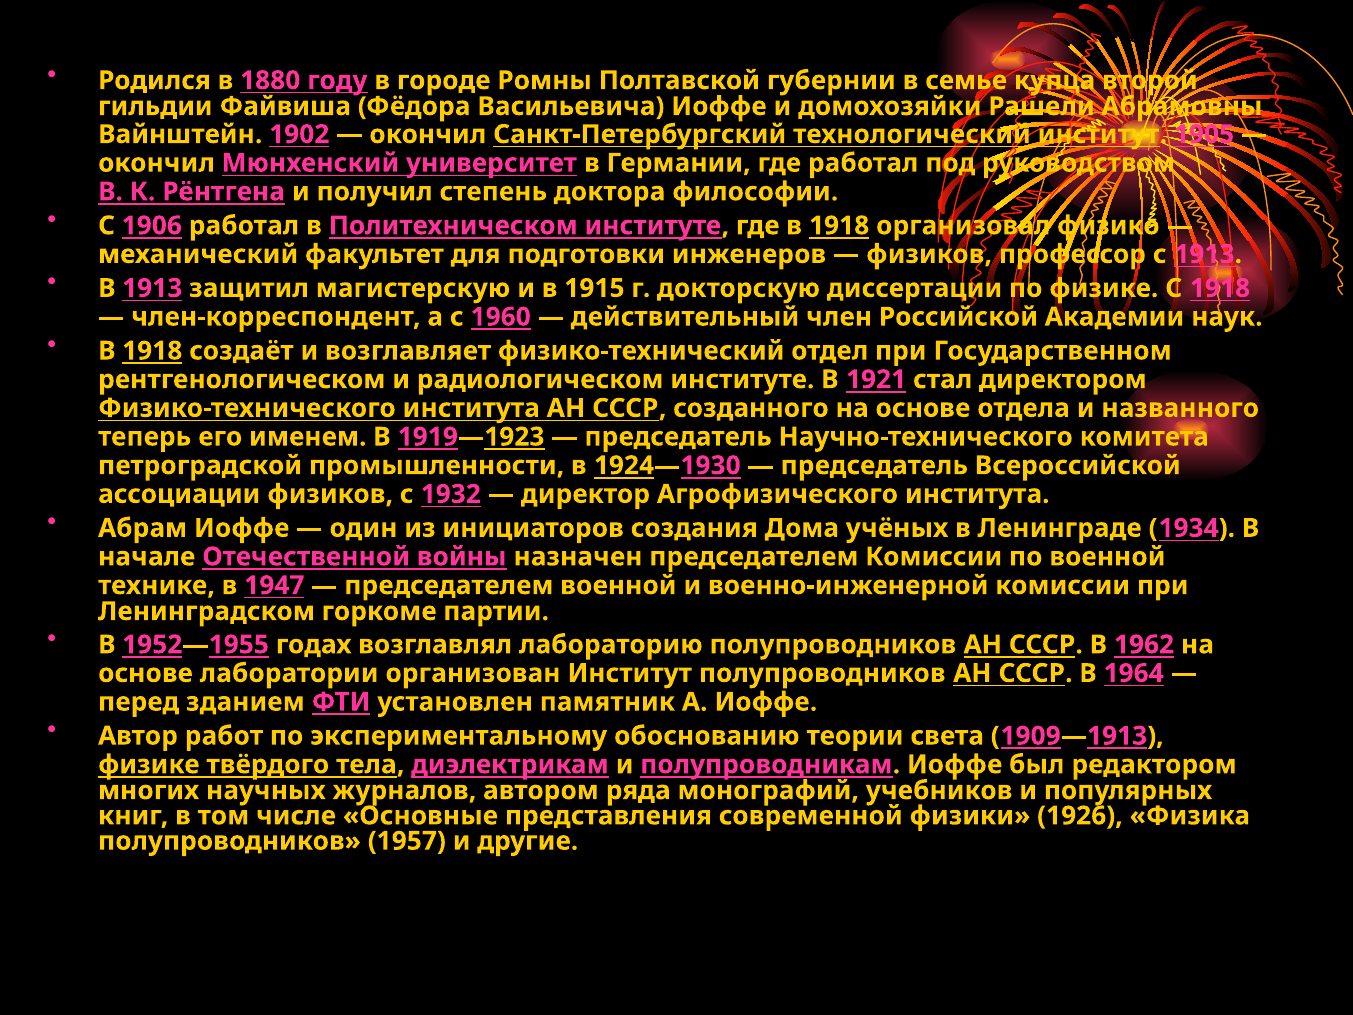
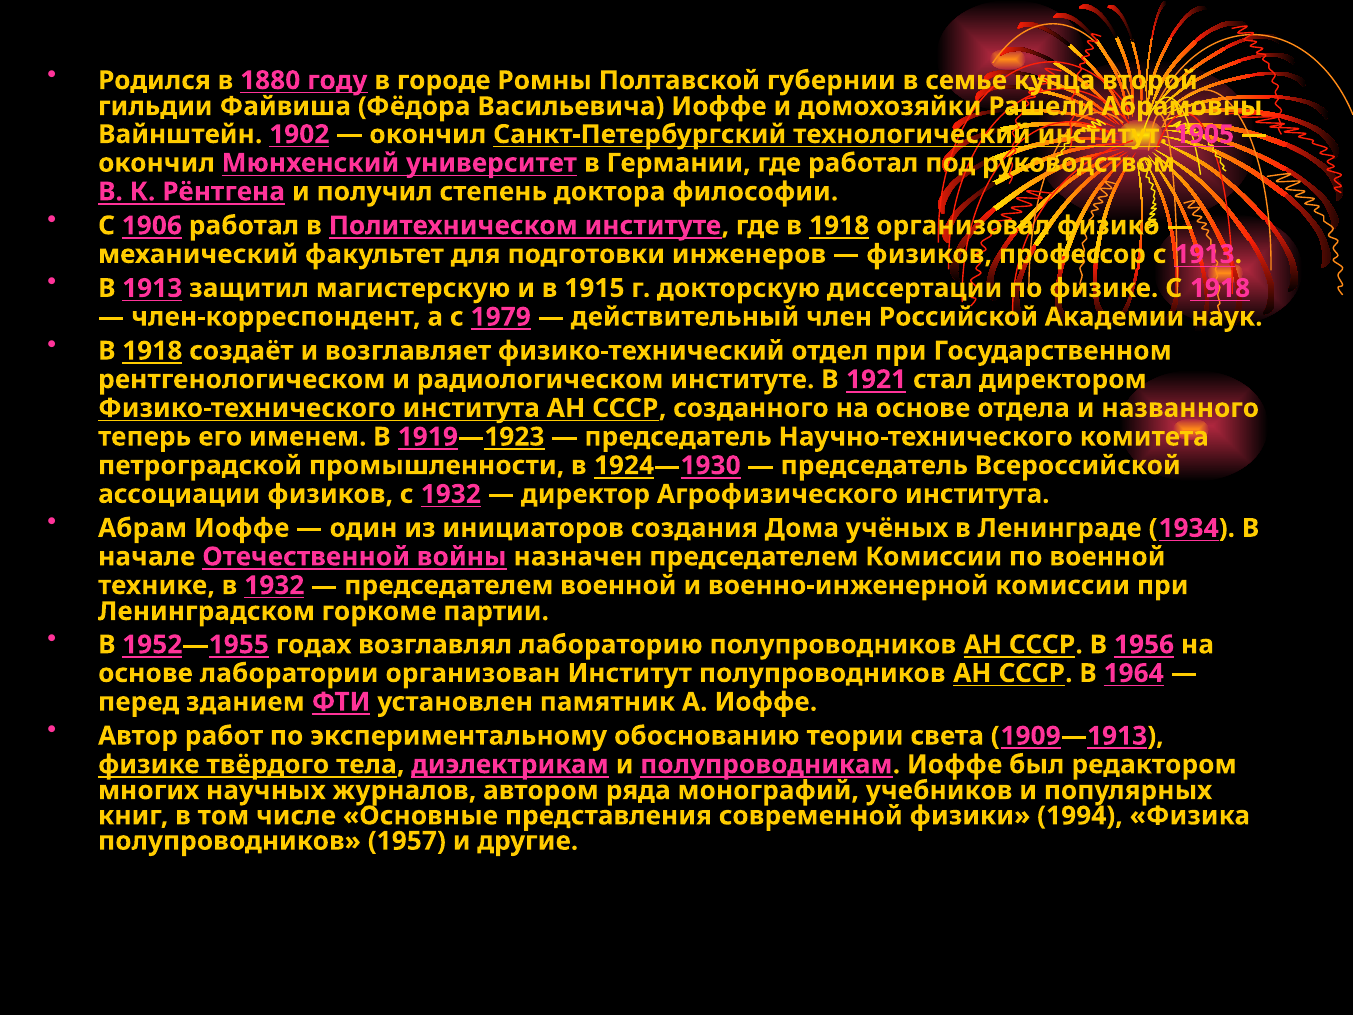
1960: 1960 -> 1979
в 1947: 1947 -> 1932
1962: 1962 -> 1956
1926: 1926 -> 1994
